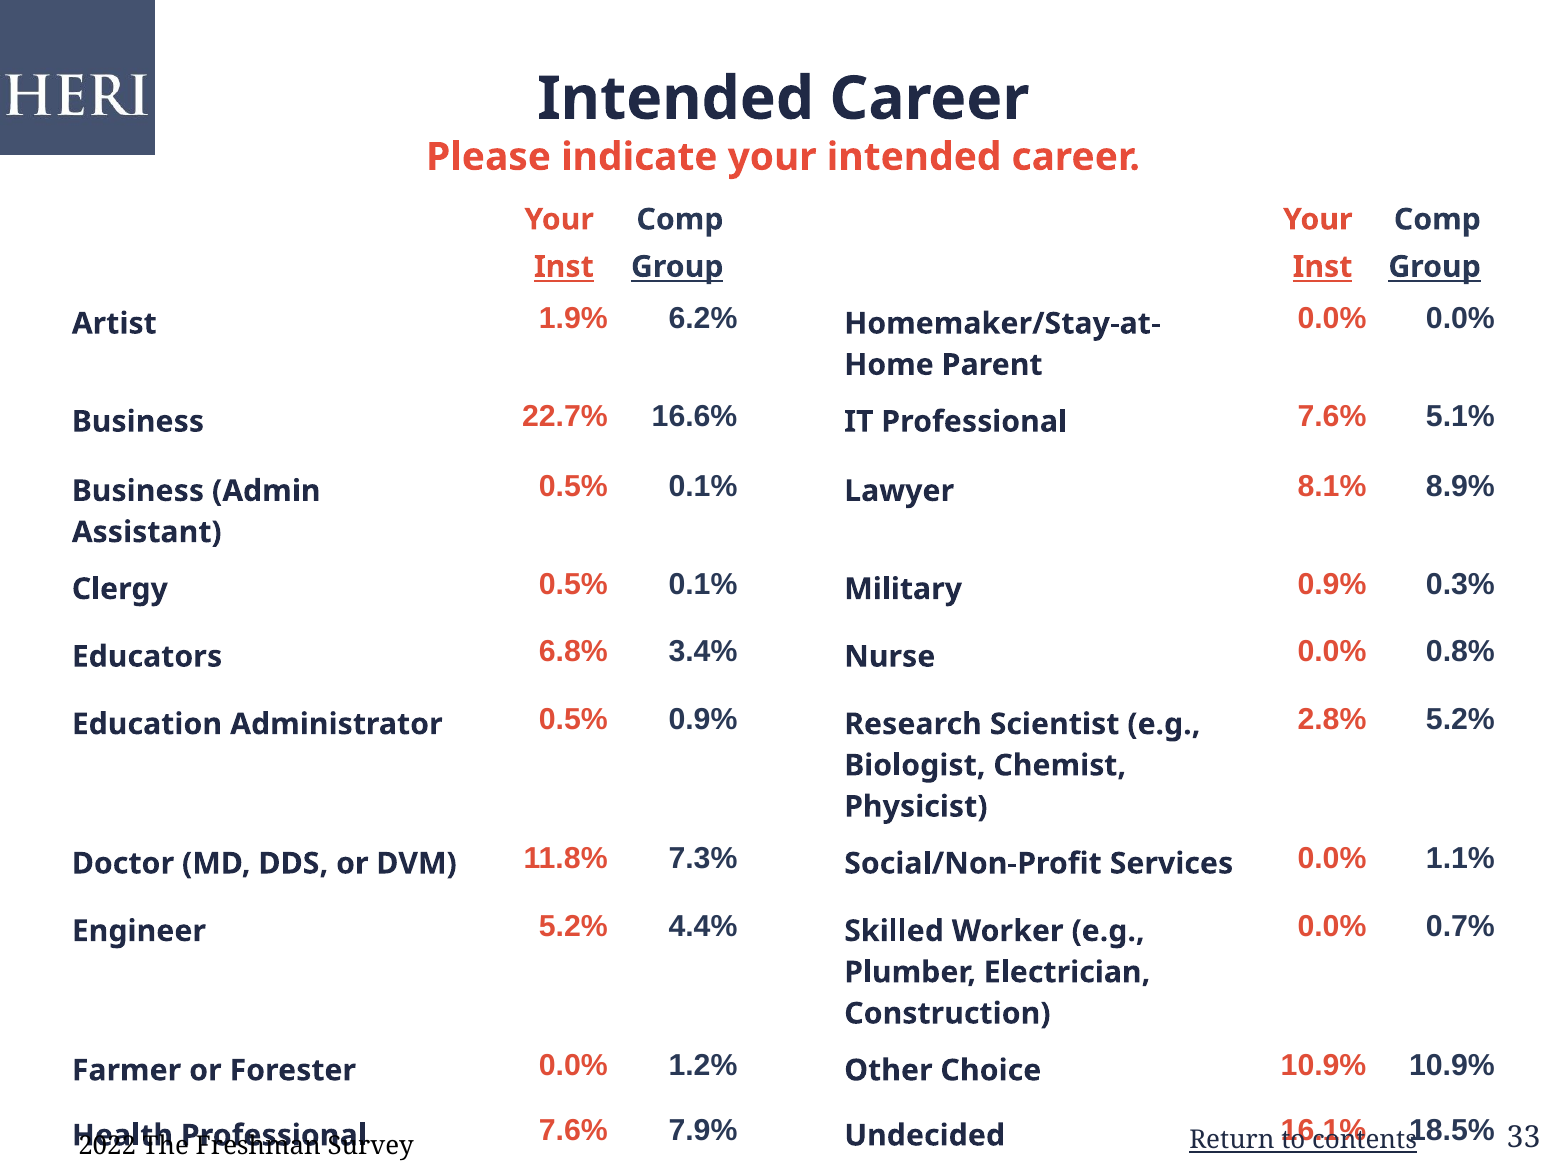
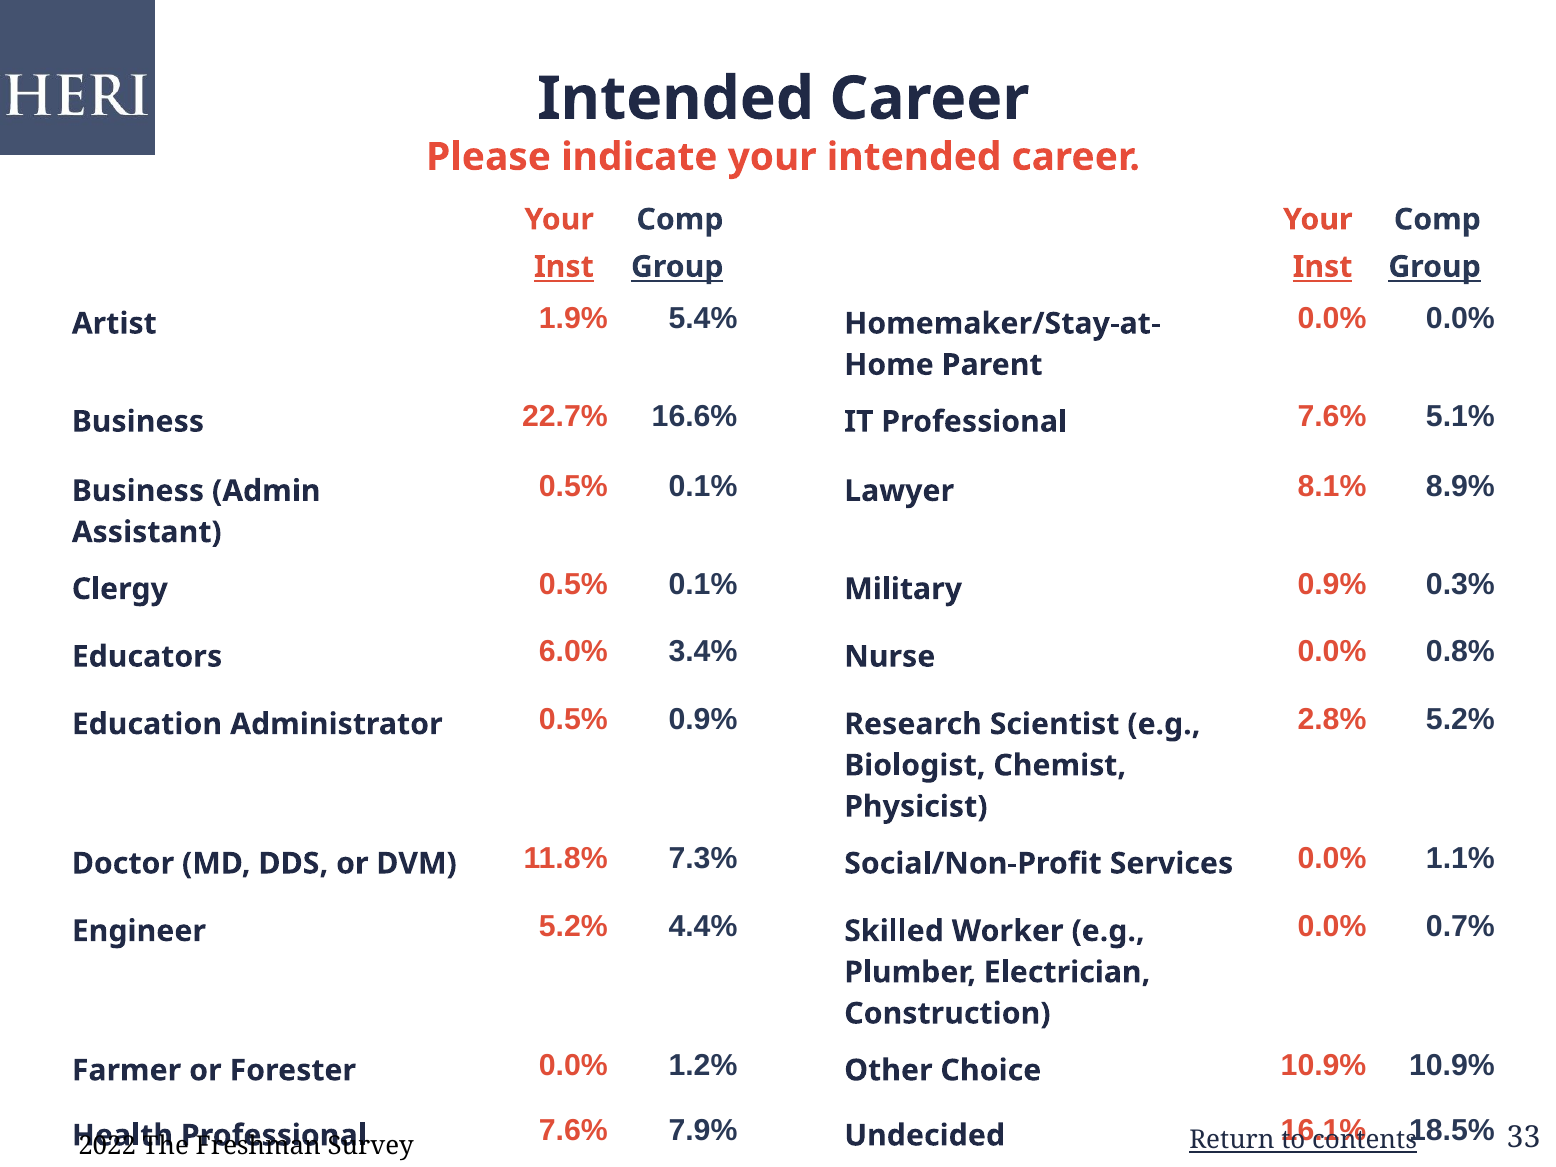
6.2%: 6.2% -> 5.4%
6.8%: 6.8% -> 6.0%
